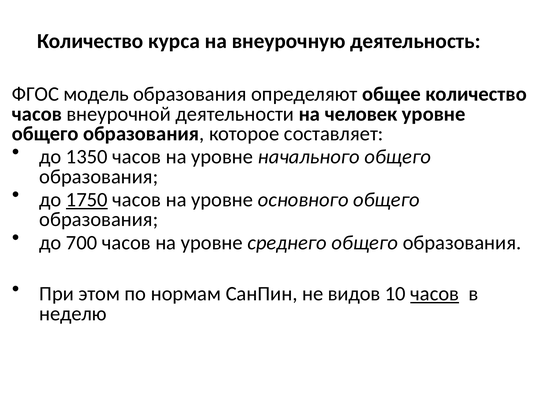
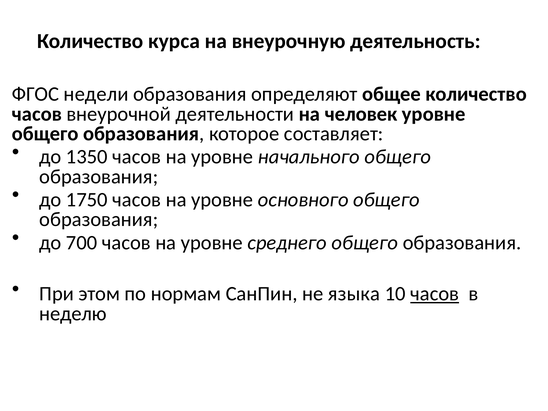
модель: модель -> недели
1750 underline: present -> none
видов: видов -> языка
